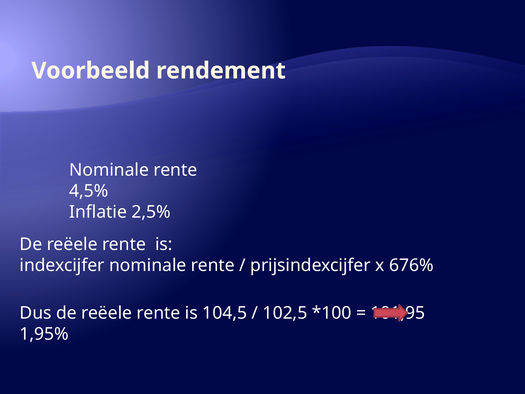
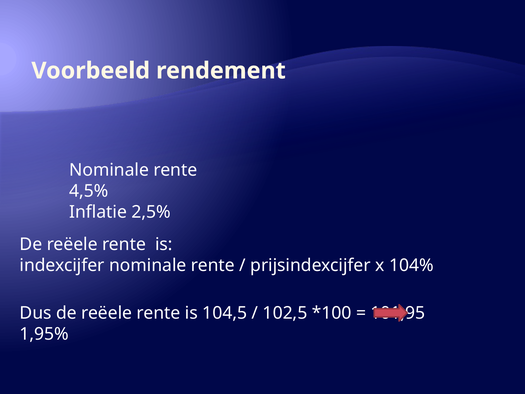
676%: 676% -> 104%
